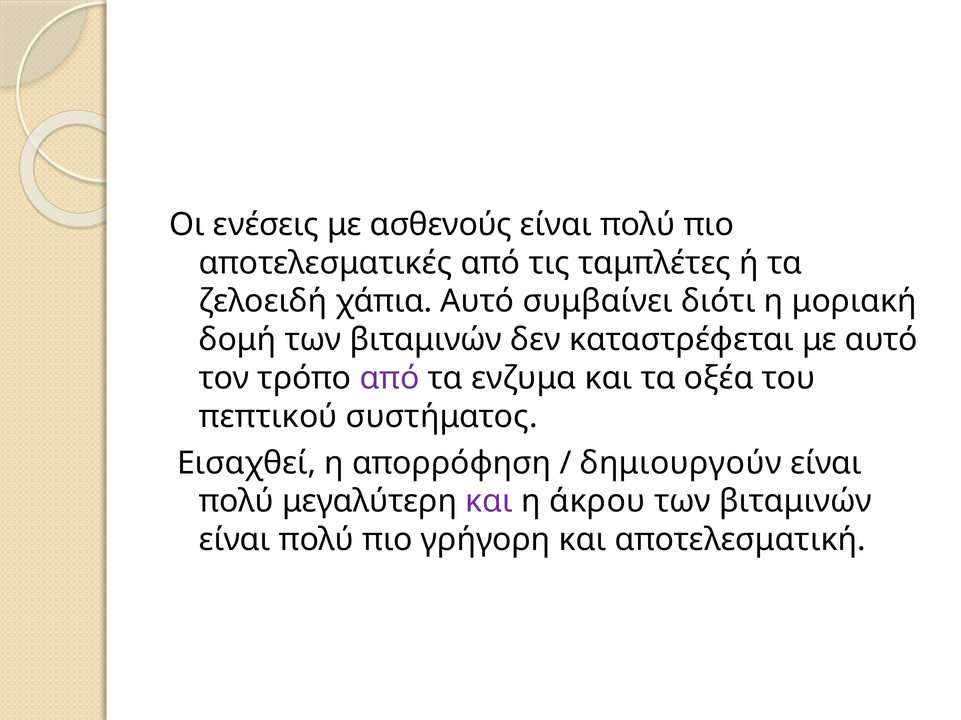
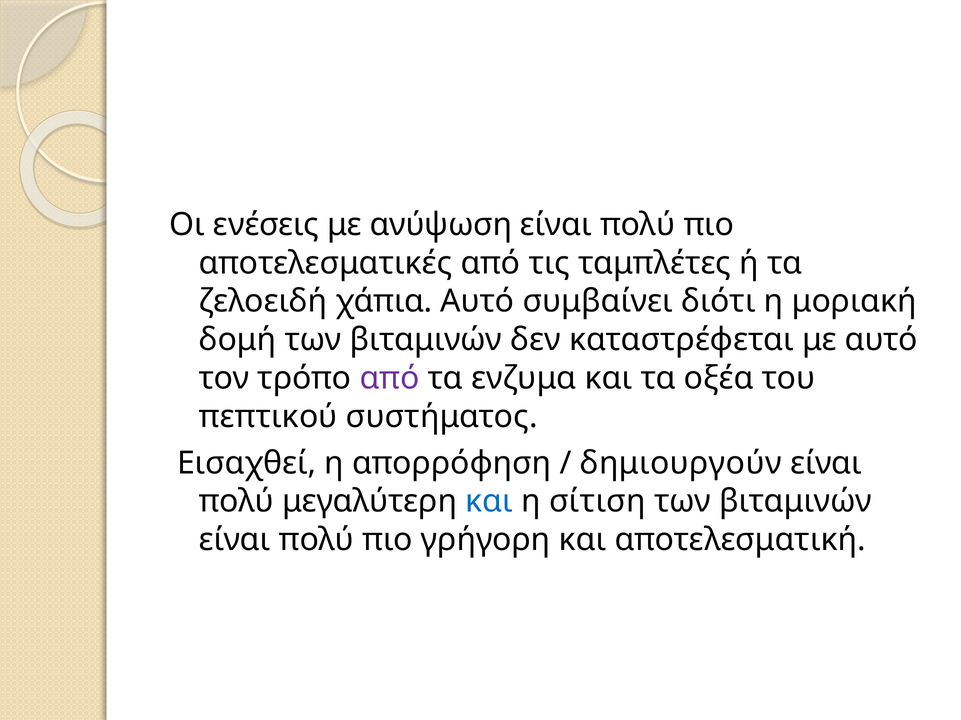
ασθενούς: ασθενούς -> ανύψωση
και at (489, 502) colour: purple -> blue
άκρου: άκρου -> σίτιση
